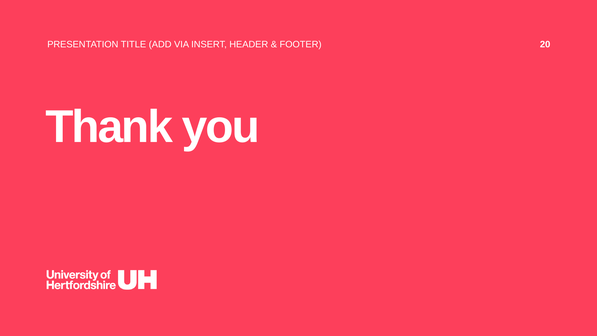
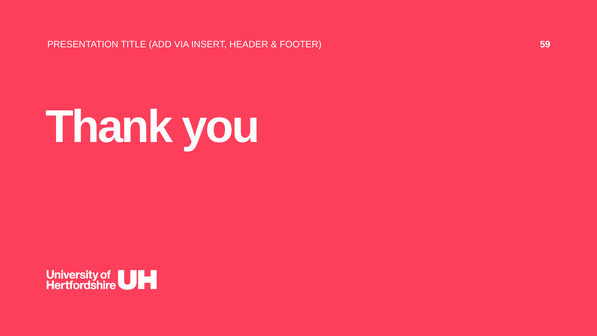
20: 20 -> 59
